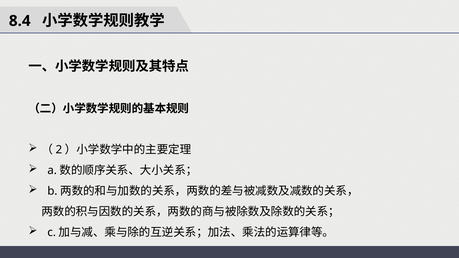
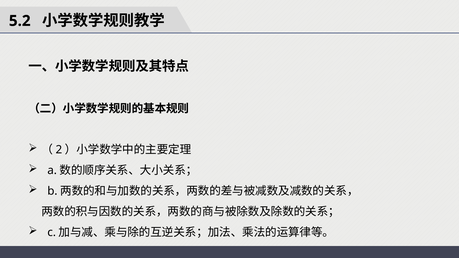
8.4: 8.4 -> 5.2
